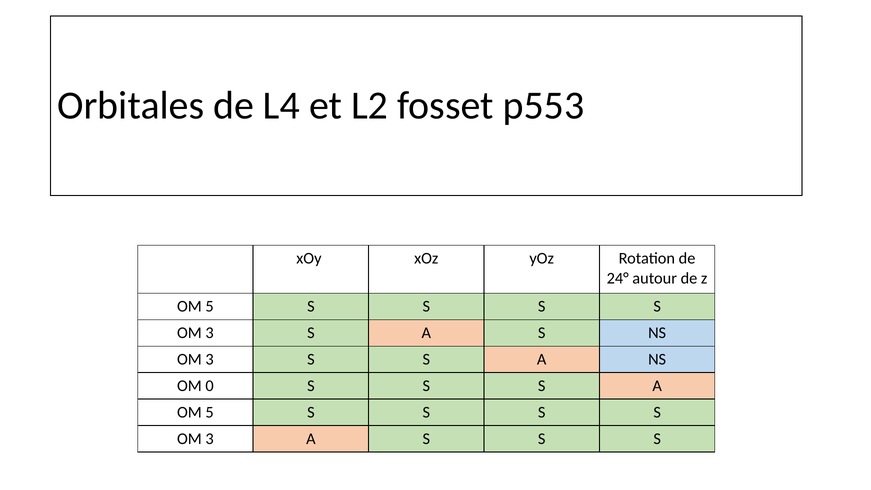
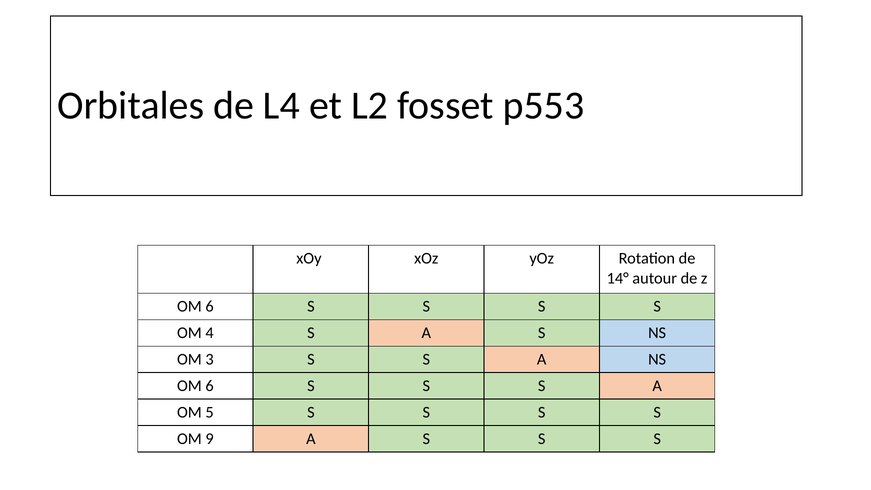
24°: 24° -> 14°
5 at (210, 307): 5 -> 6
3 at (210, 333): 3 -> 4
0 at (210, 386): 0 -> 6
3 at (210, 439): 3 -> 9
